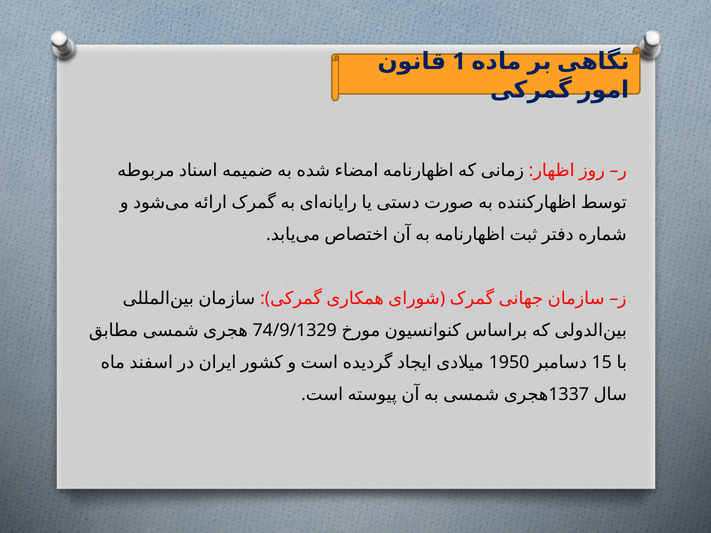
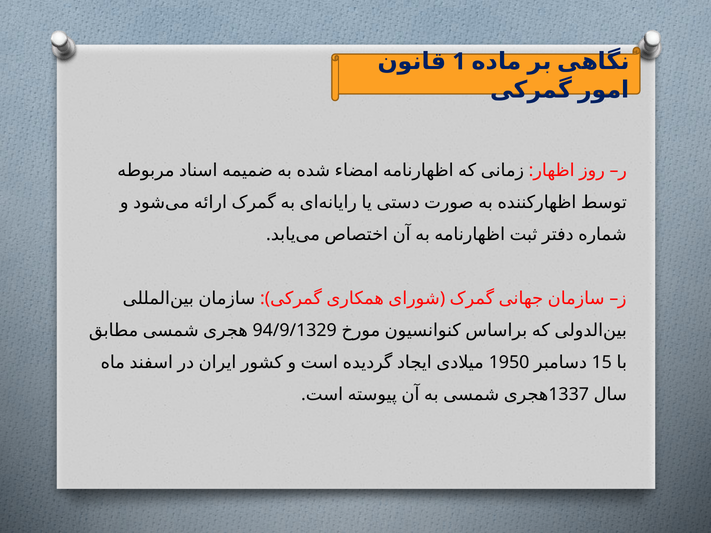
74/9/1329: 74/9/1329 -> 94/9/1329
